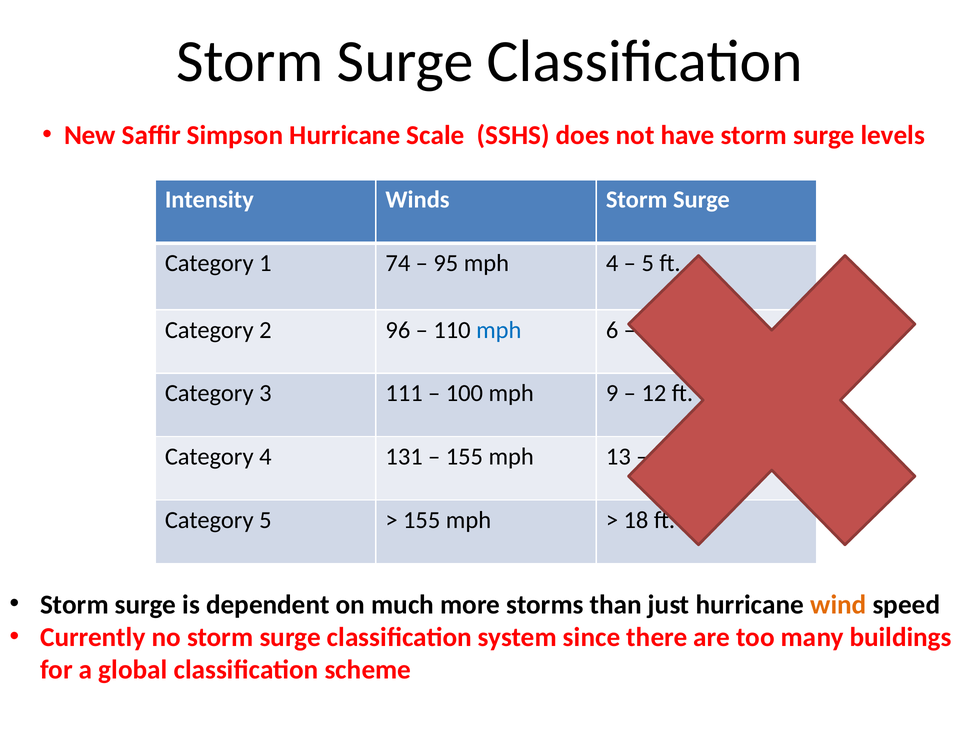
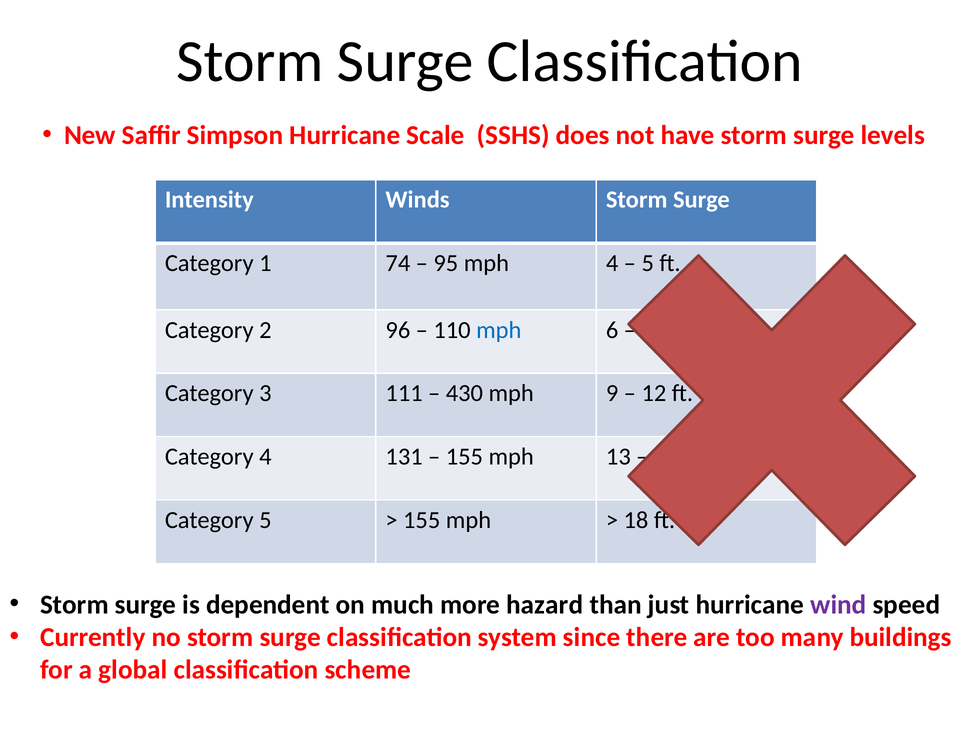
100: 100 -> 430
storms: storms -> hazard
wind colour: orange -> purple
